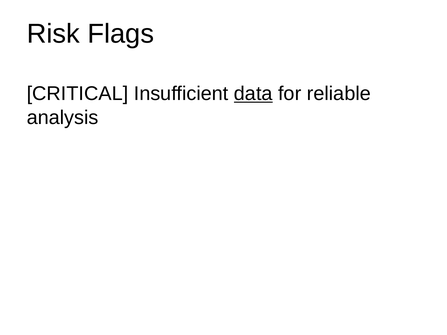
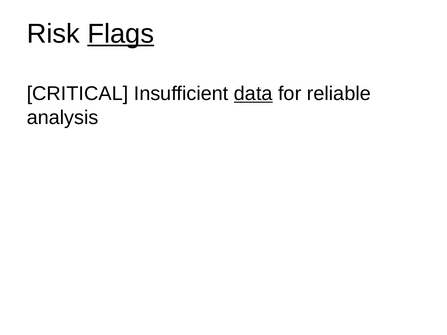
Flags underline: none -> present
